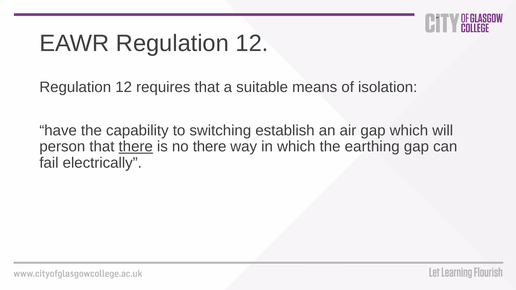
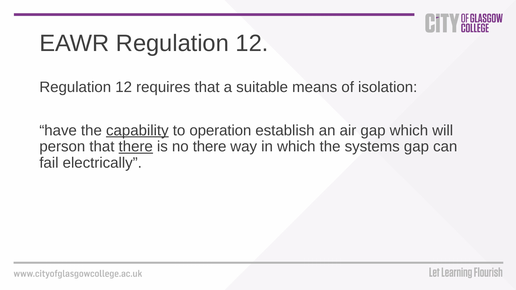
capability underline: none -> present
switching: switching -> operation
earthing: earthing -> systems
